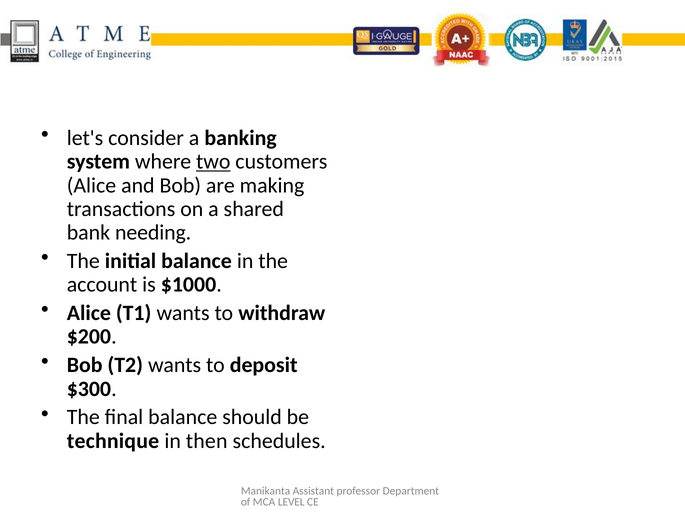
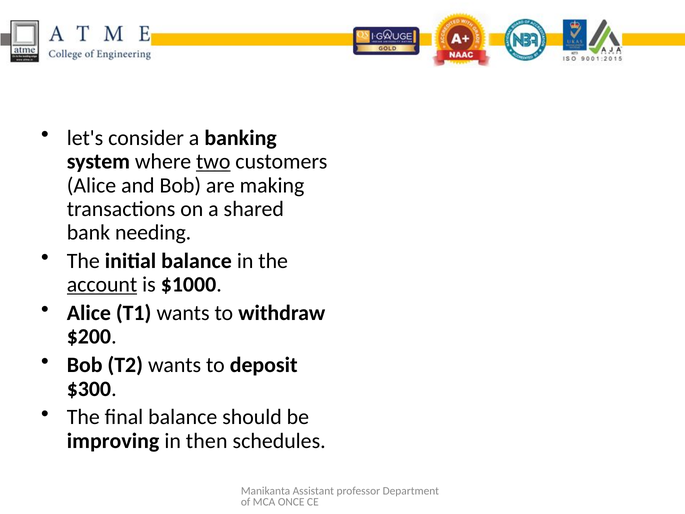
account underline: none -> present
technique: technique -> improving
LEVEL: LEVEL -> ONCE
